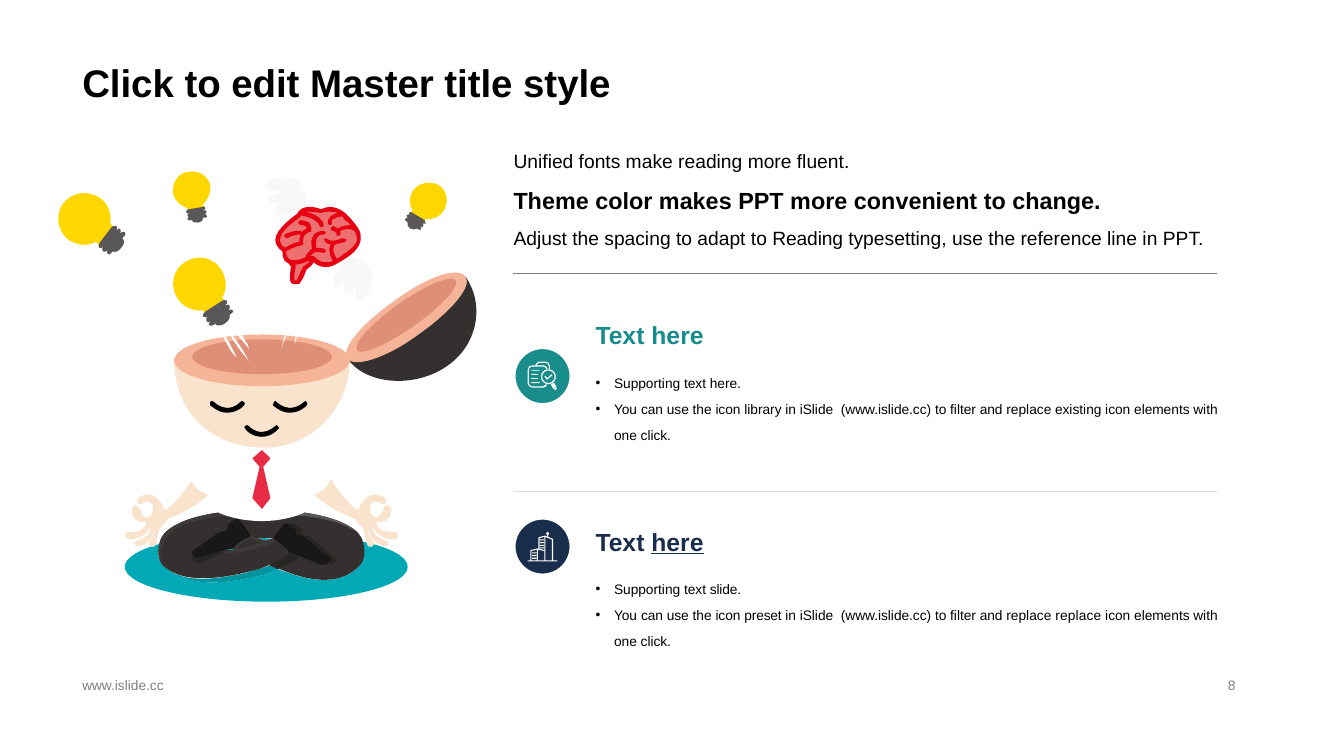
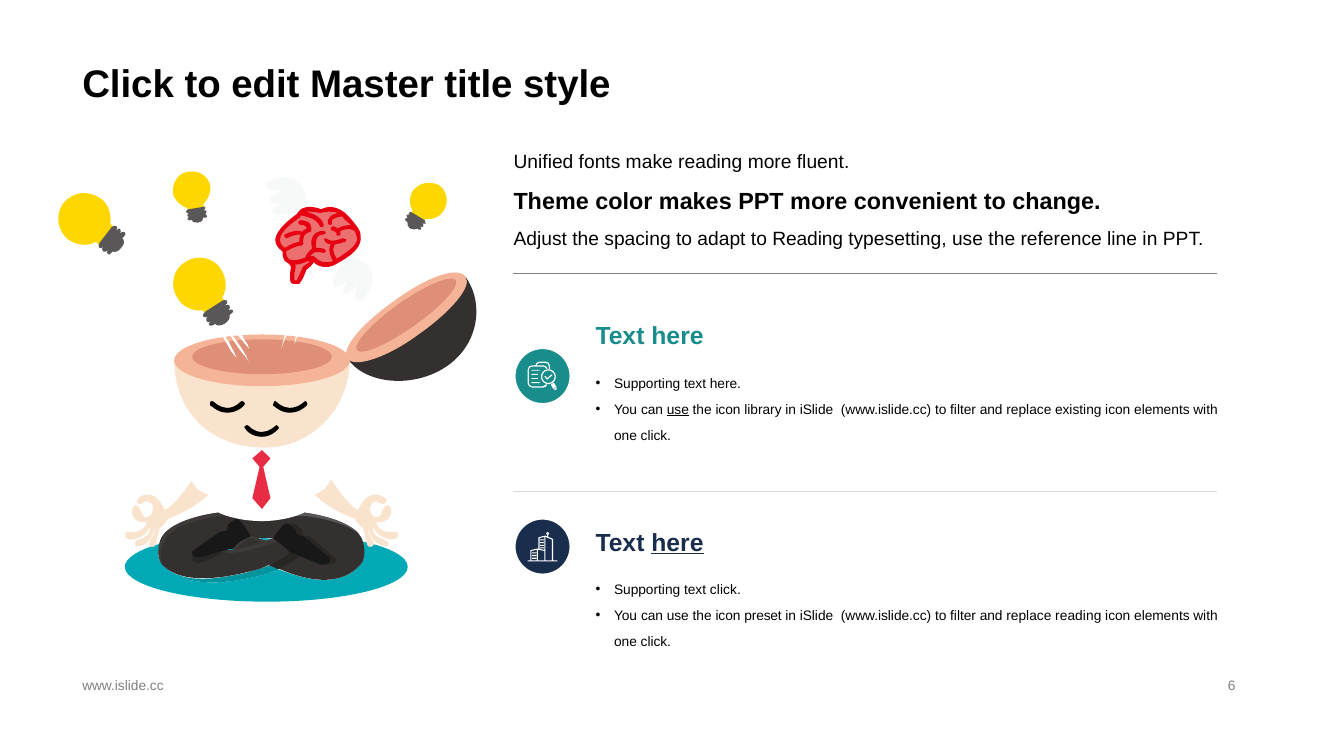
use at (678, 410) underline: none -> present
text slide: slide -> click
replace replace: replace -> reading
8: 8 -> 6
